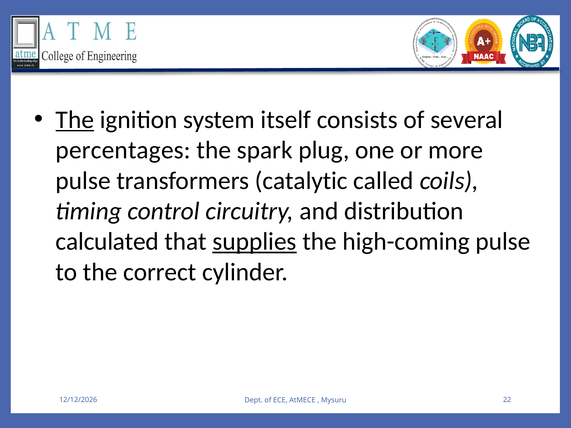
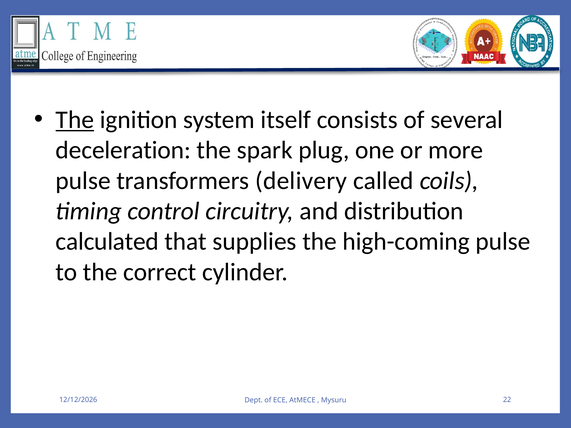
percentages: percentages -> deceleration
catalytic: catalytic -> delivery
supplies underline: present -> none
